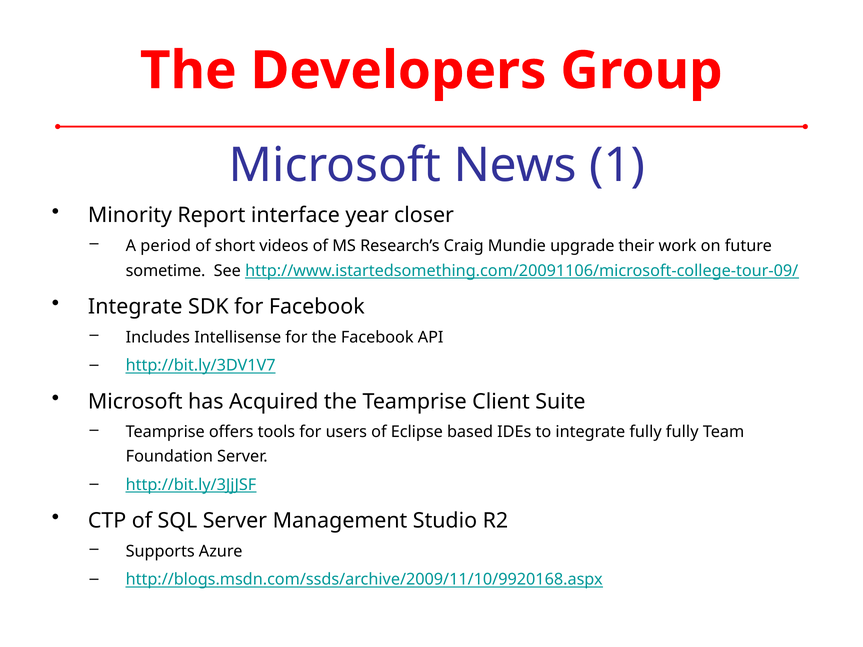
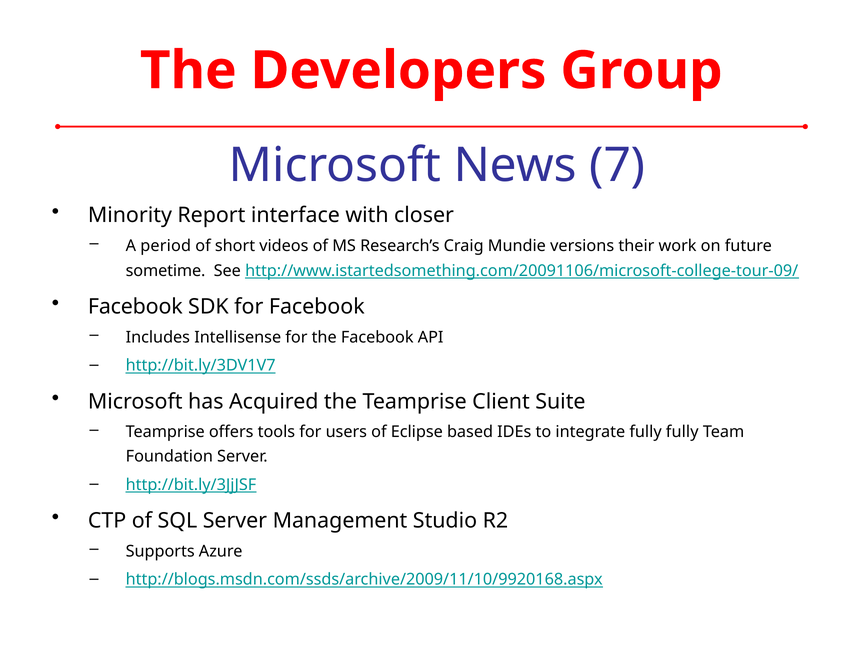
1: 1 -> 7
year: year -> with
upgrade: upgrade -> versions
Integrate at (135, 307): Integrate -> Facebook
